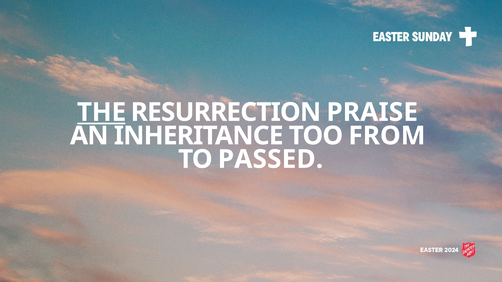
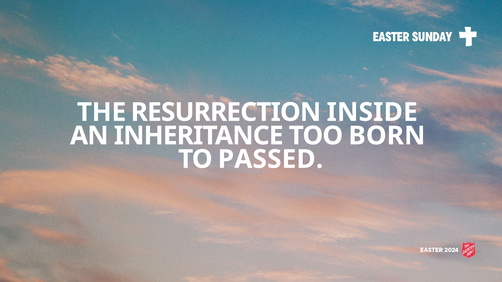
THE underline: present -> none
PRAISE: PRAISE -> INSIDE
FROM: FROM -> BORN
